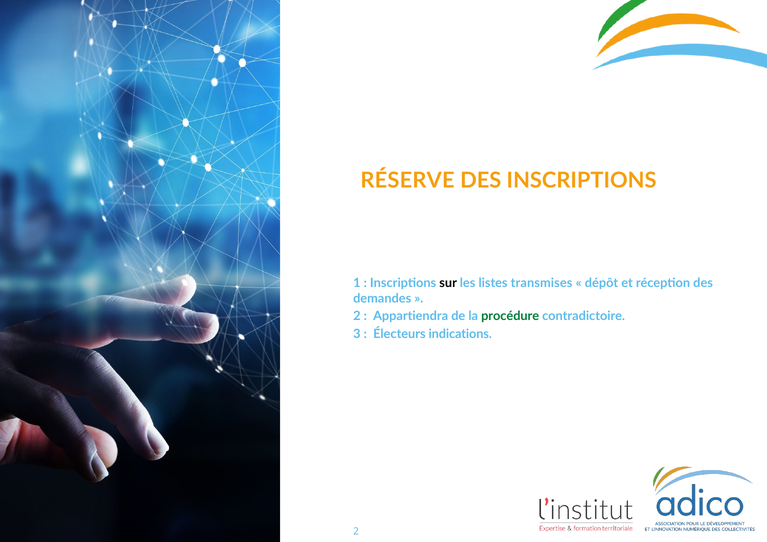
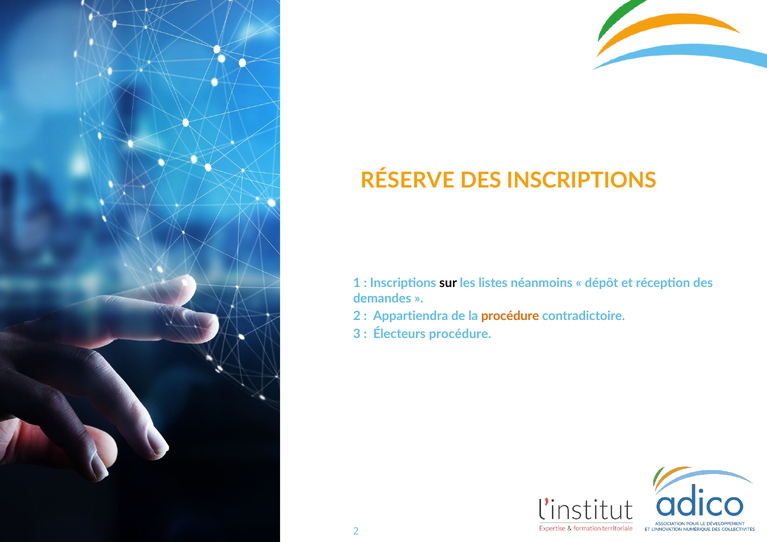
transmises: transmises -> néanmoins
procédure at (510, 316) colour: green -> orange
Électeurs indications: indications -> procédure
